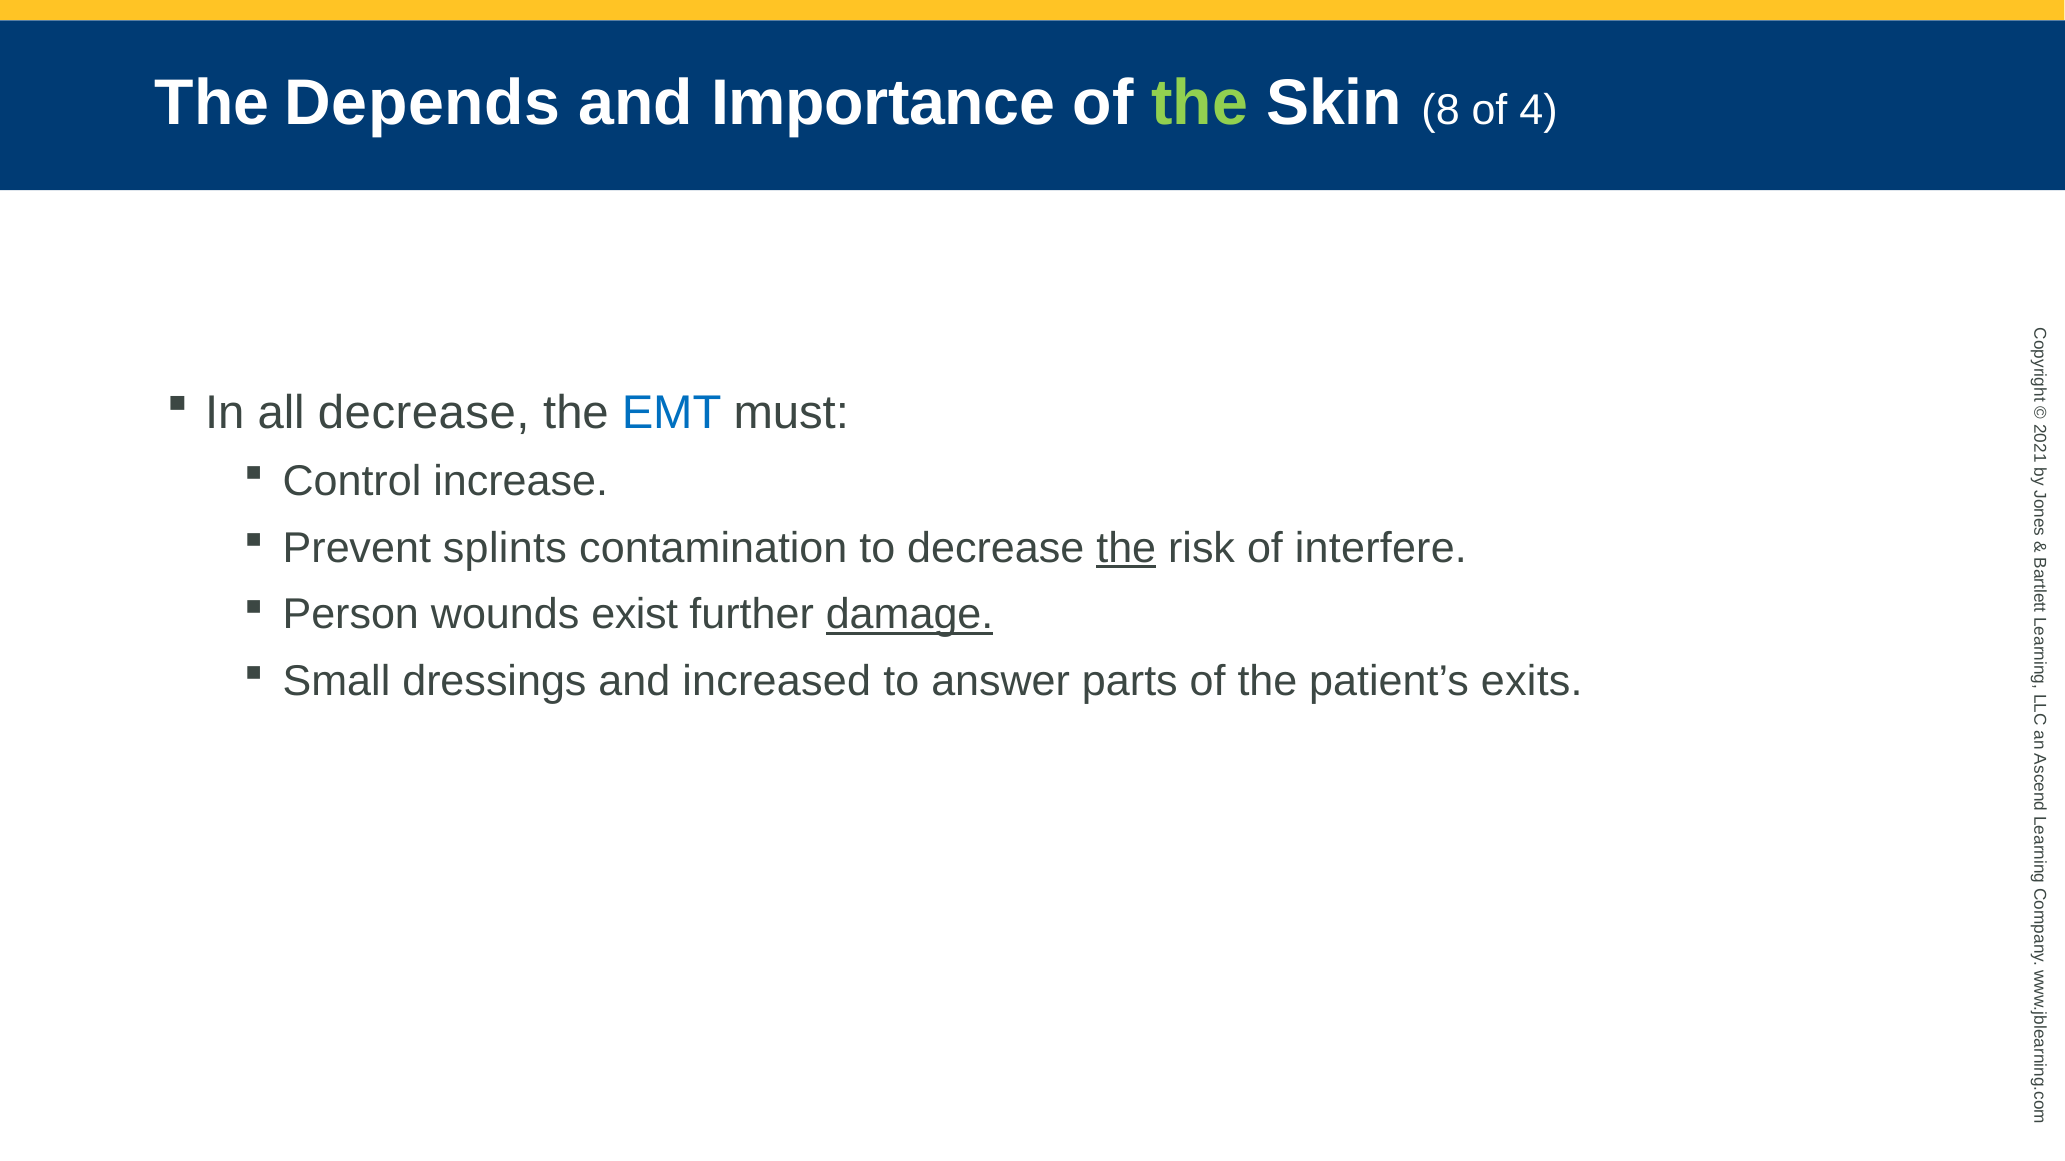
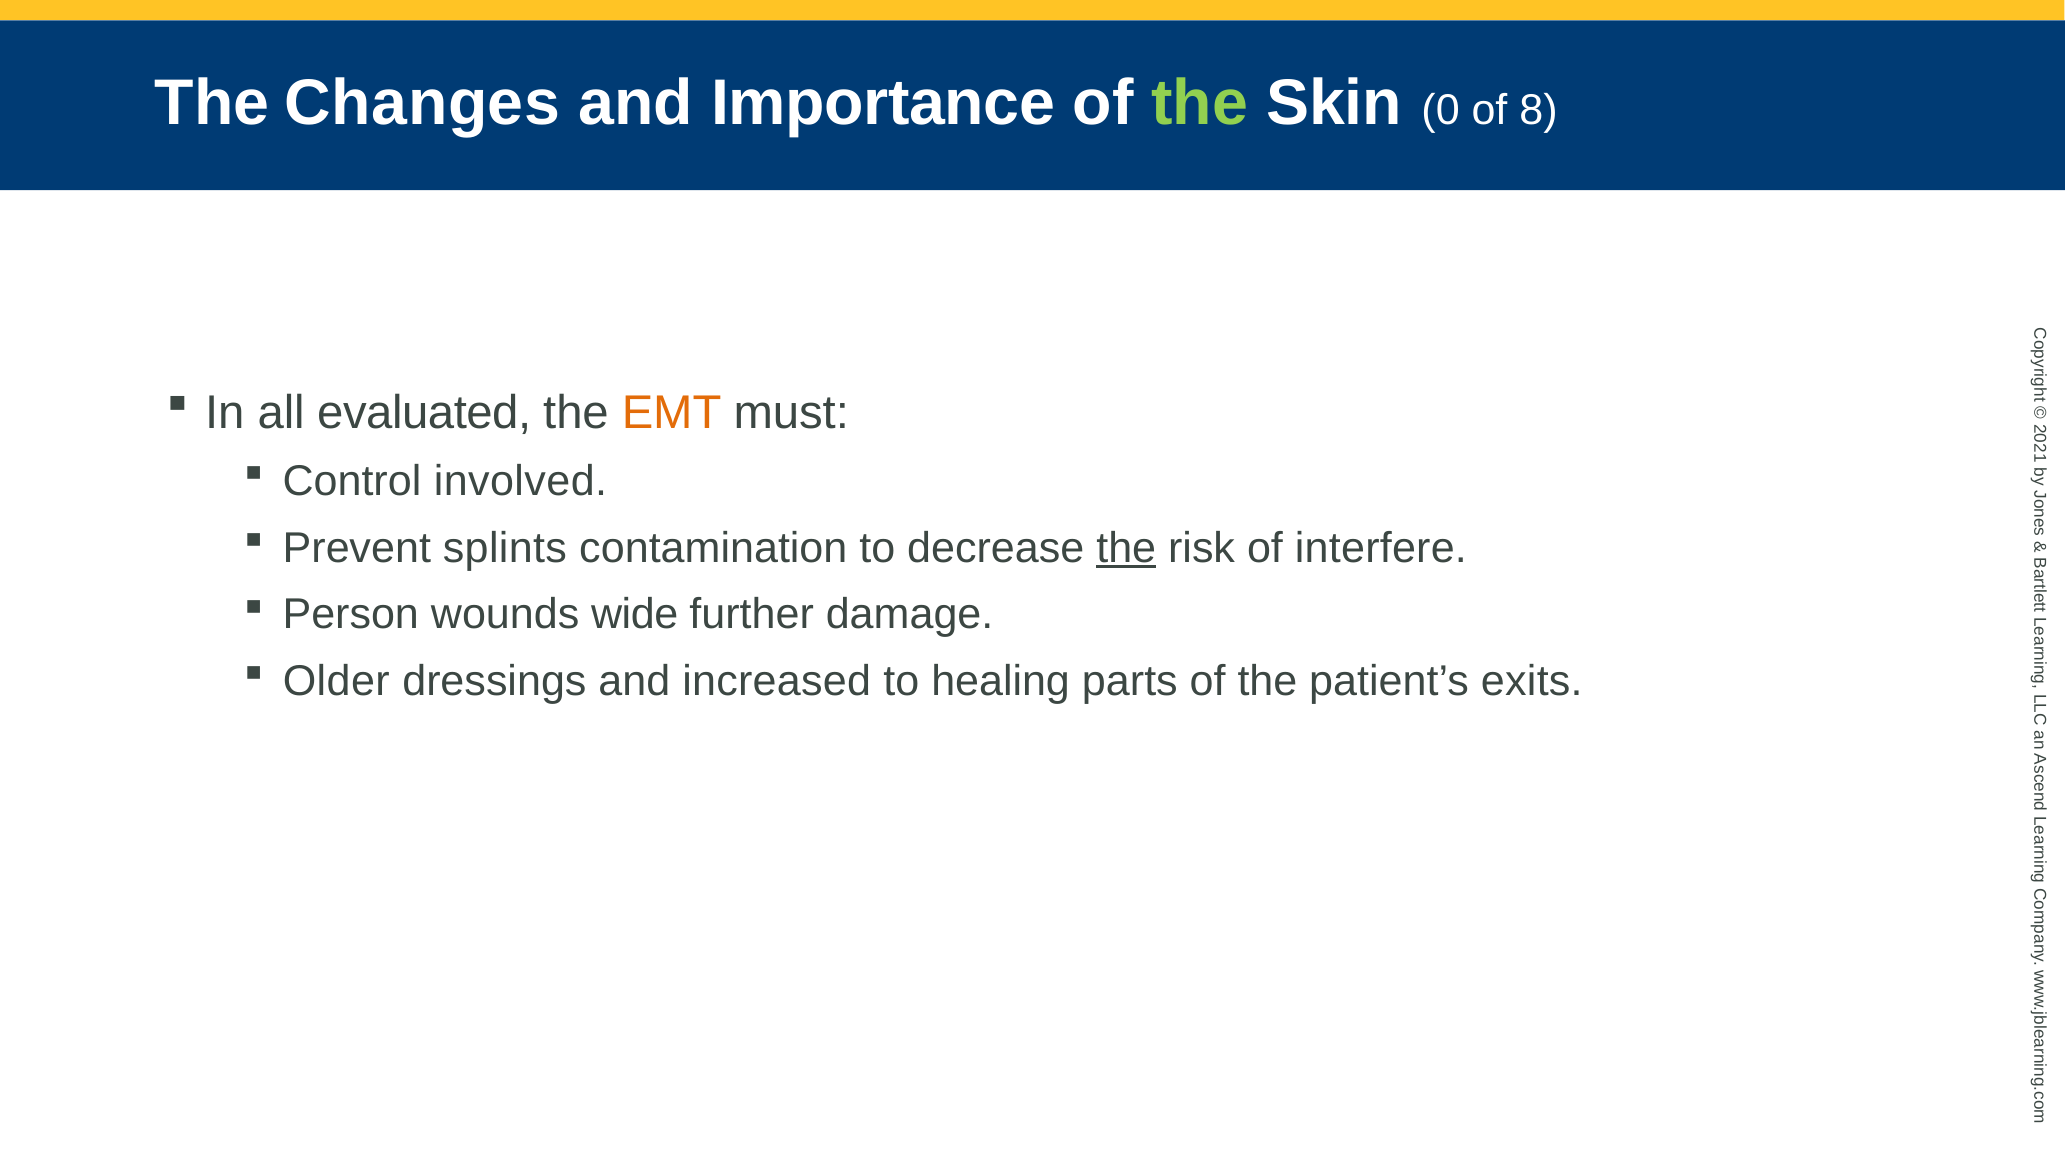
Depends: Depends -> Changes
Skin 8: 8 -> 0
4: 4 -> 8
all decrease: decrease -> evaluated
EMT colour: blue -> orange
increase: increase -> involved
exist: exist -> wide
damage underline: present -> none
Small: Small -> Older
answer: answer -> healing
